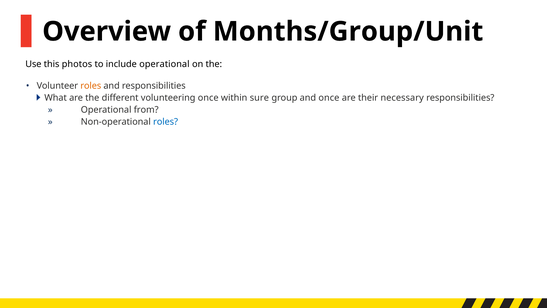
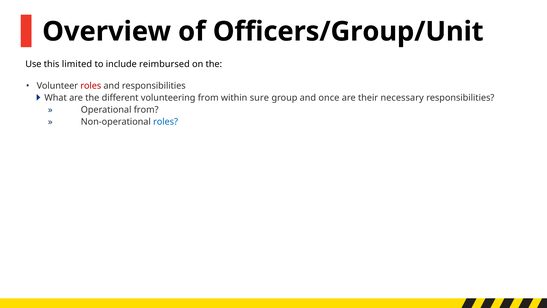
Months/Group/Unit: Months/Group/Unit -> Officers/Group/Unit
photos: photos -> limited
include operational: operational -> reimbursed
roles at (91, 86) colour: orange -> red
volunteering once: once -> from
